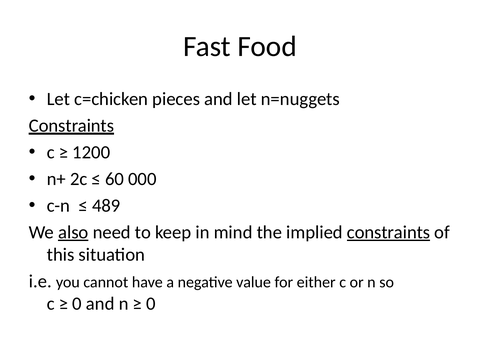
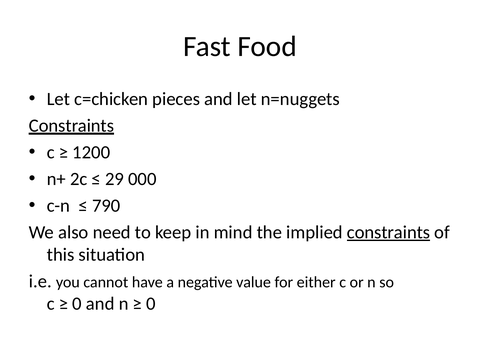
60: 60 -> 29
489: 489 -> 790
also underline: present -> none
